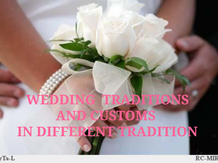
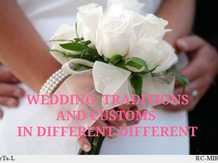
DIFFERENT TRADITION: TRADITION -> DIFFERENT
